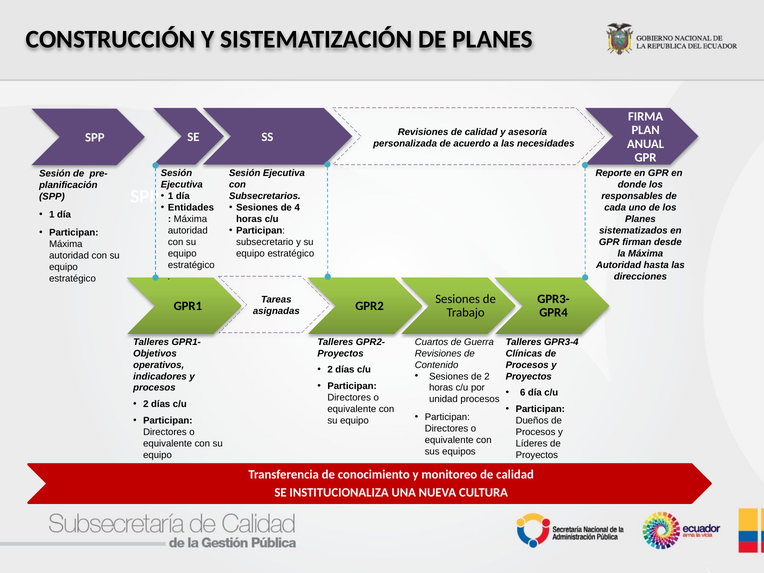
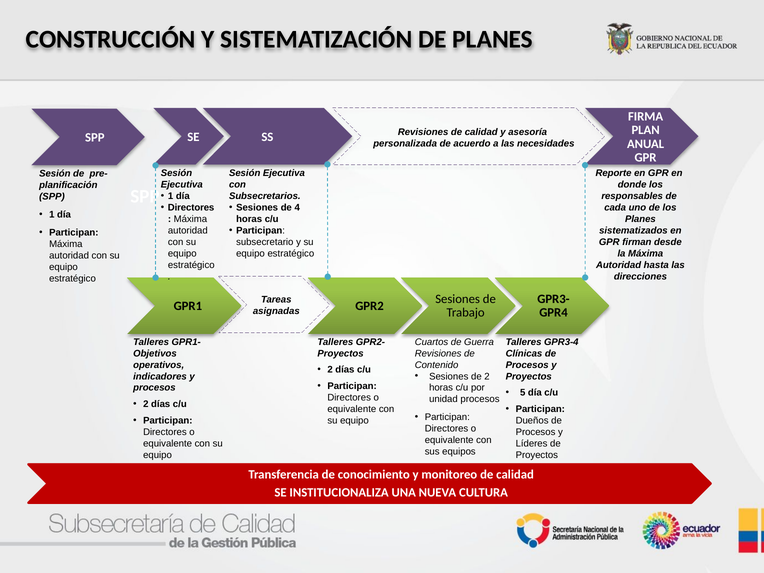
Entidades at (191, 208): Entidades -> Directores
6: 6 -> 5
